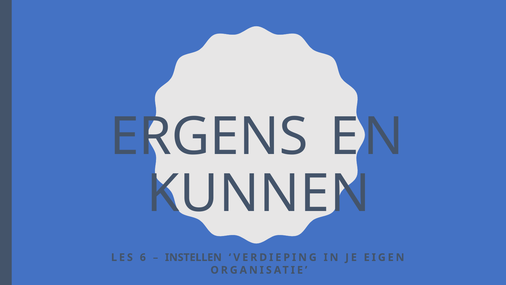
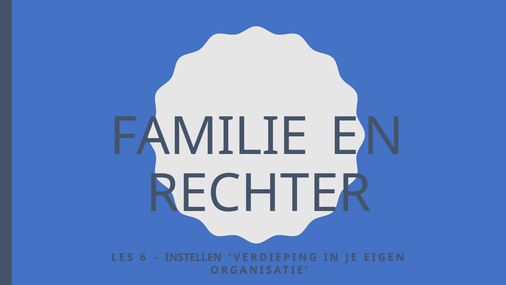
ERGENS: ERGENS -> FAMILIE
KUNNEN: KUNNEN -> RECHTER
